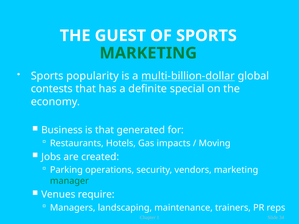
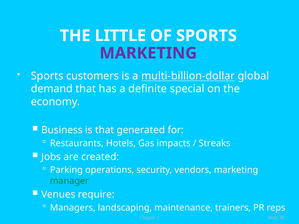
GUEST: GUEST -> LITTLE
MARKETING at (148, 53) colour: green -> purple
popularity: popularity -> customers
contests: contests -> demand
Moving: Moving -> Streaks
